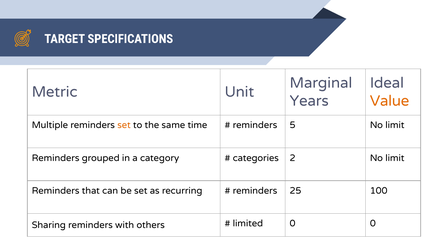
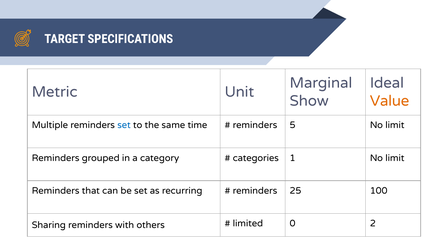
Years: Years -> Show
set at (124, 125) colour: orange -> blue
2: 2 -> 1
0 0: 0 -> 2
